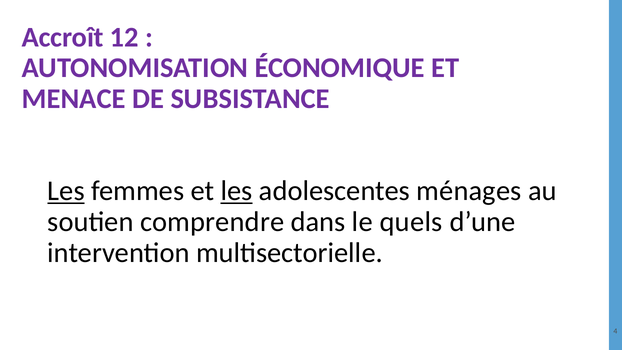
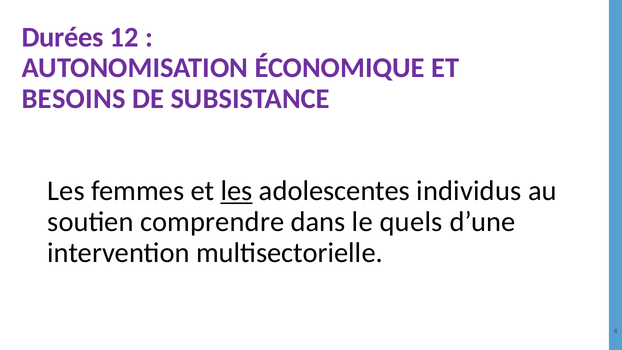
Accroît: Accroît -> Durées
MENACE: MENACE -> BESOINS
Les at (66, 191) underline: present -> none
ménages: ménages -> individus
